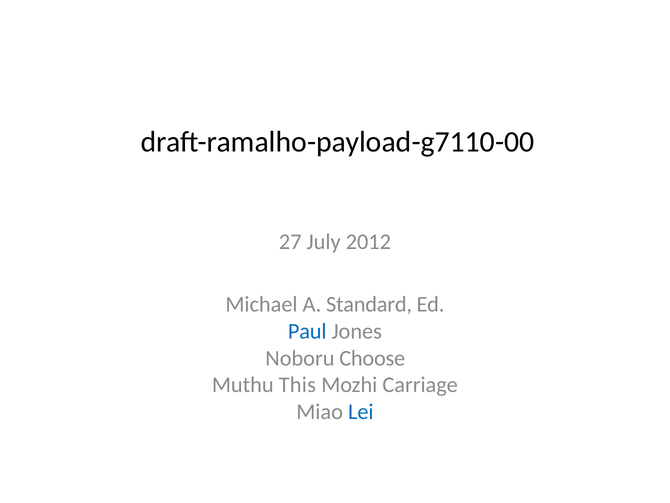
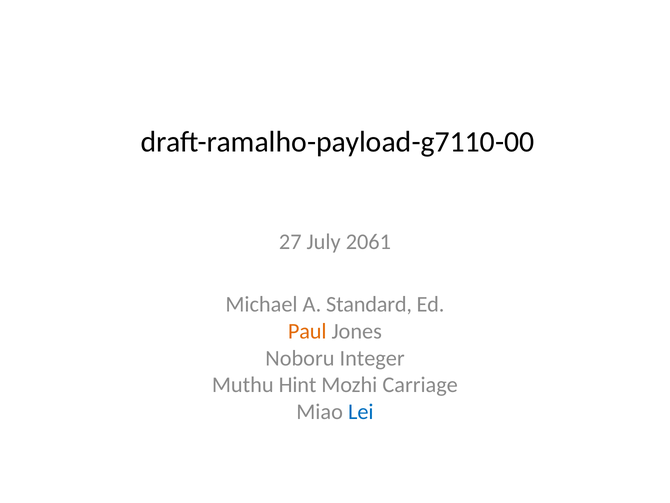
2012: 2012 -> 2061
Paul colour: blue -> orange
Choose: Choose -> Integer
This: This -> Hint
